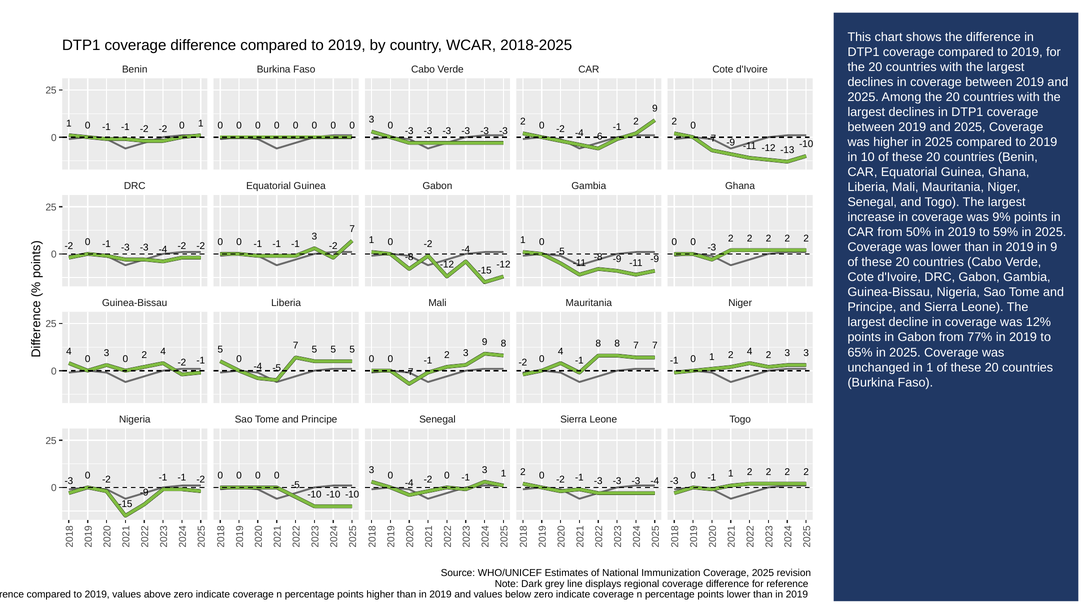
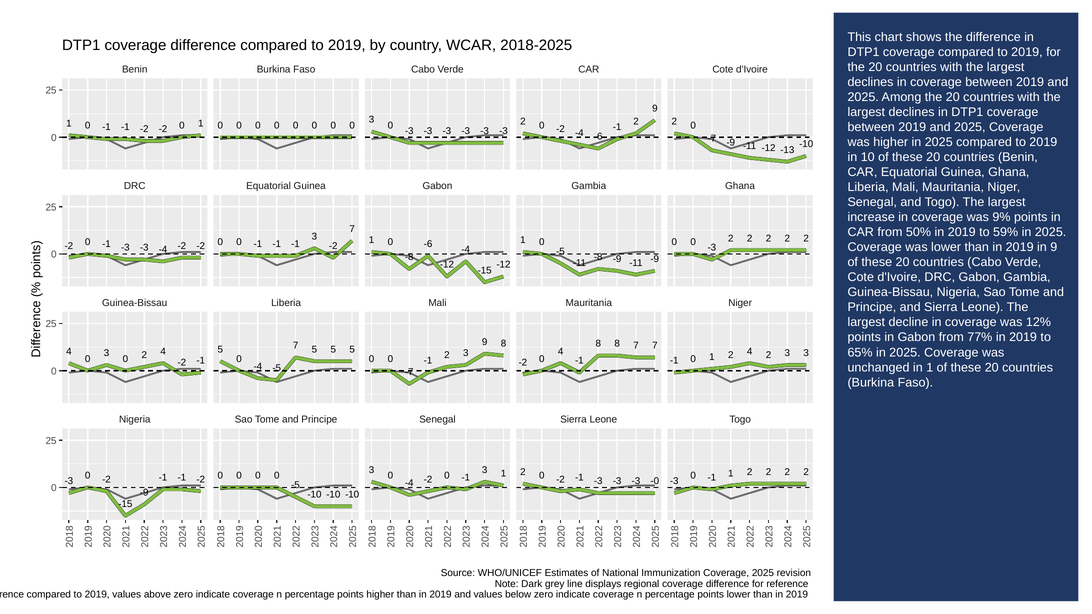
-2 at (428, 244): -2 -> -6
-3 -3 -3 -4: -4 -> -0
